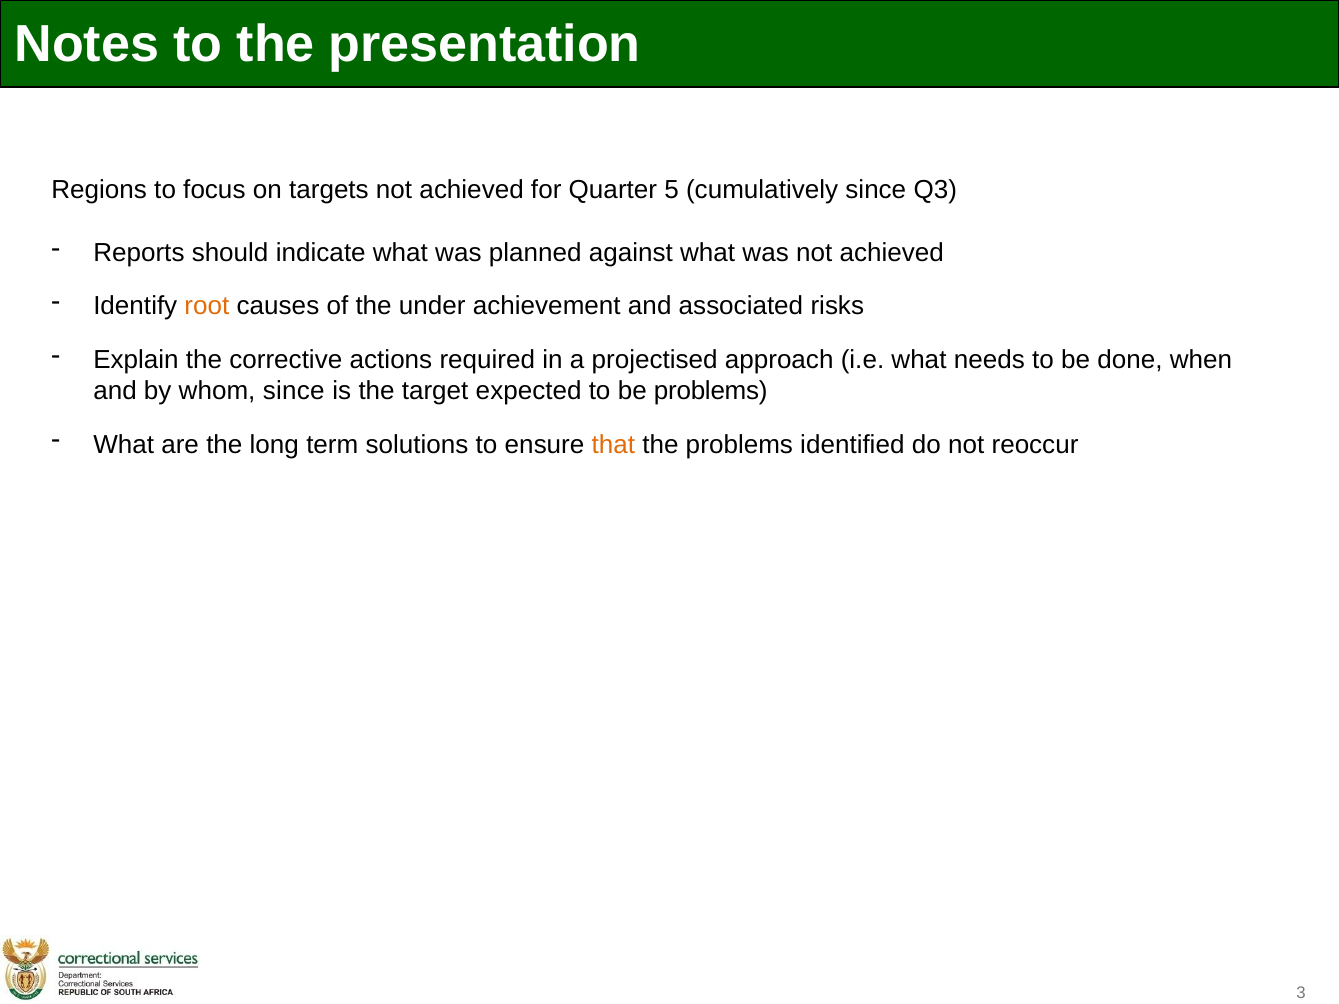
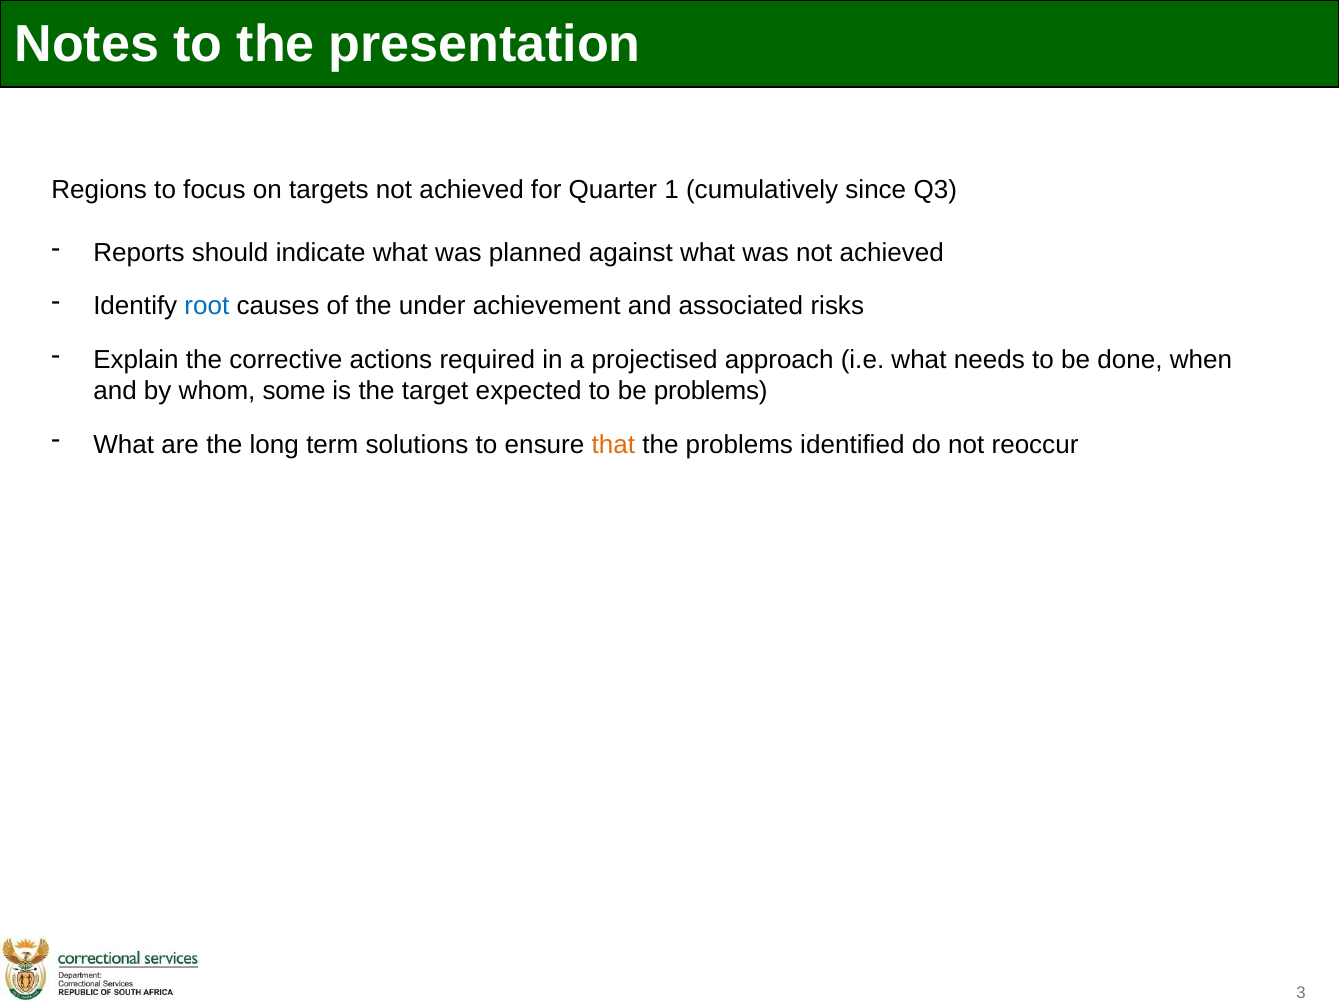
5: 5 -> 1
root colour: orange -> blue
whom since: since -> some
